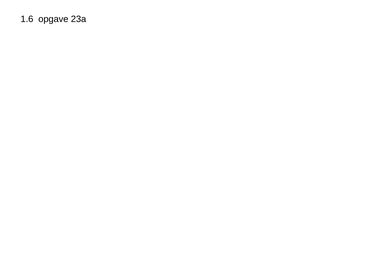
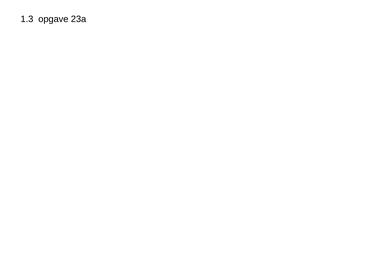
1.6: 1.6 -> 1.3
